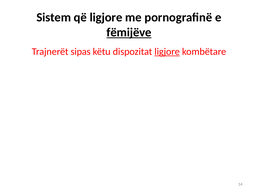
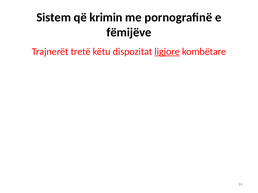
që ligjore: ligjore -> krimin
fëmijëve underline: present -> none
sipas: sipas -> tretë
